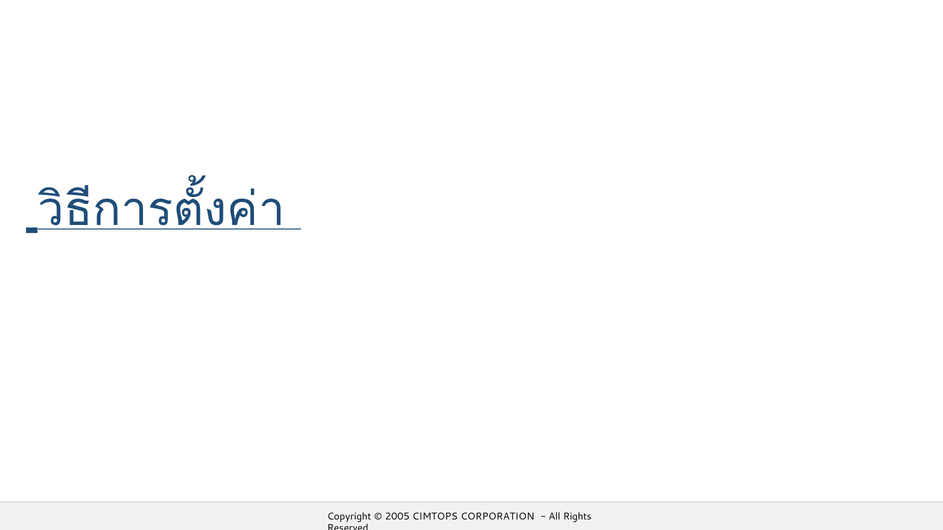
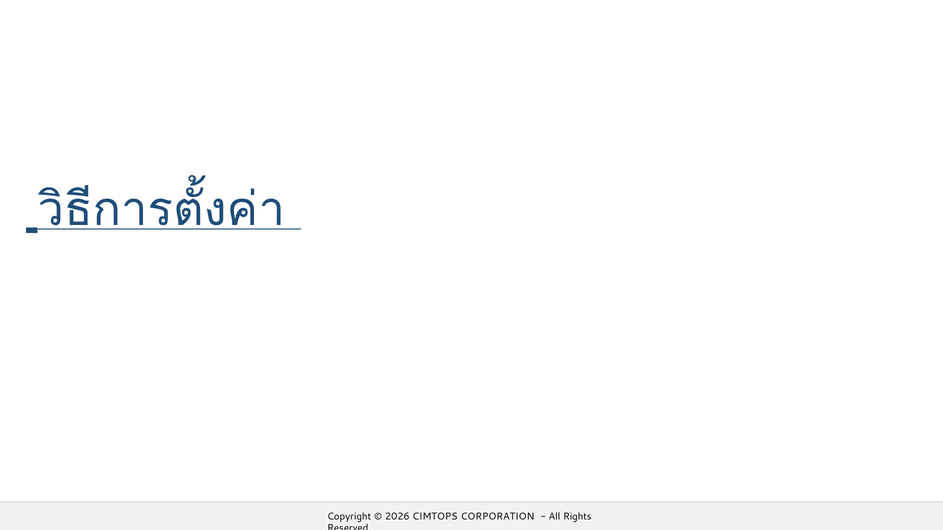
2005: 2005 -> 2026
